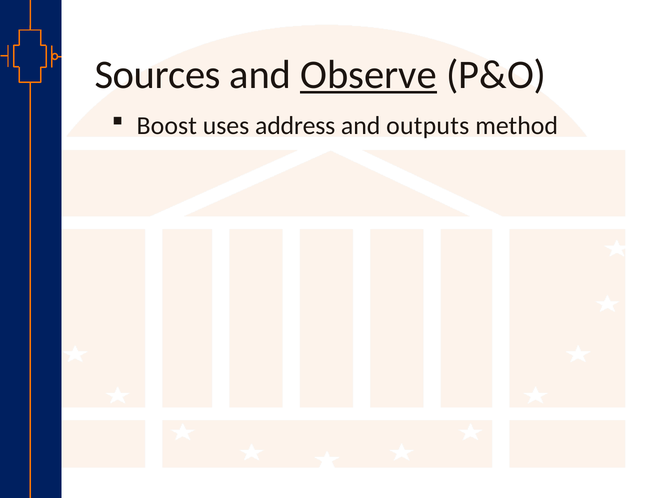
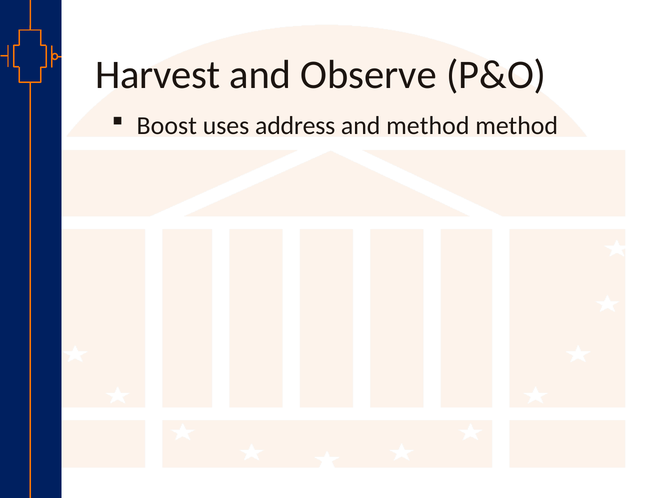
Sources: Sources -> Harvest
Observe underline: present -> none
and outputs: outputs -> method
